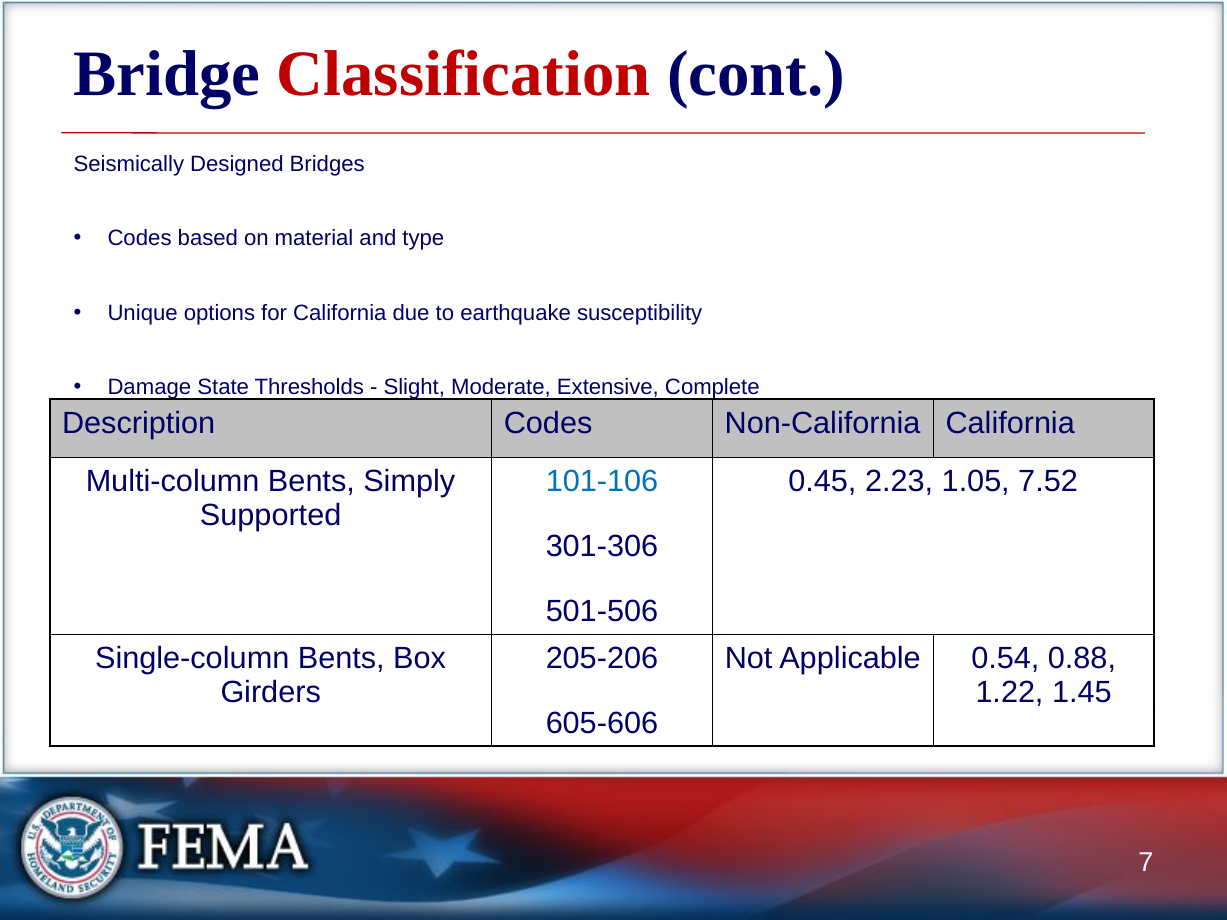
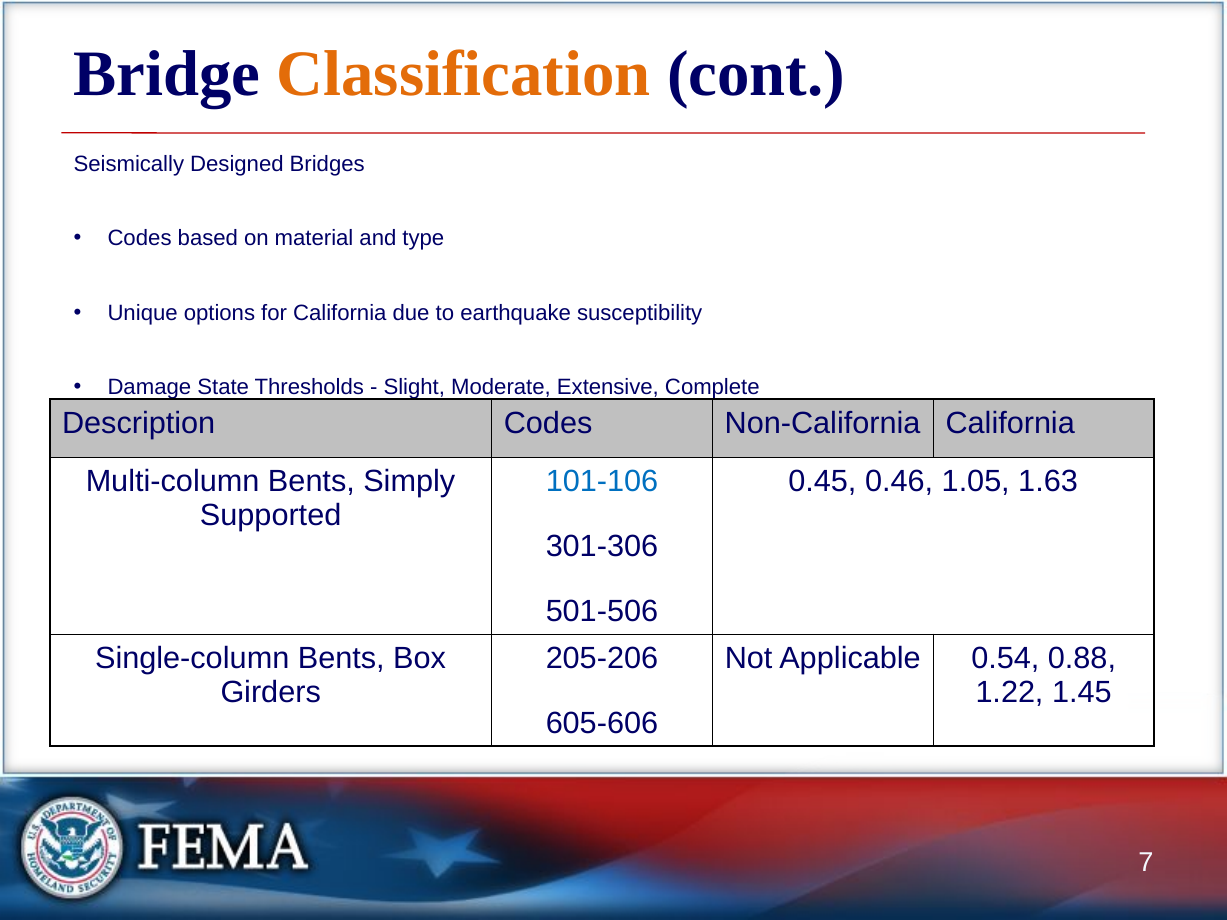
Classification colour: red -> orange
2.23: 2.23 -> 0.46
7.52: 7.52 -> 1.63
